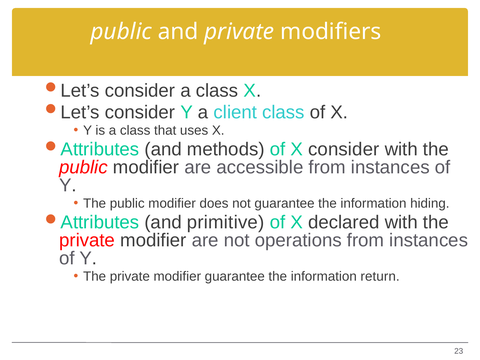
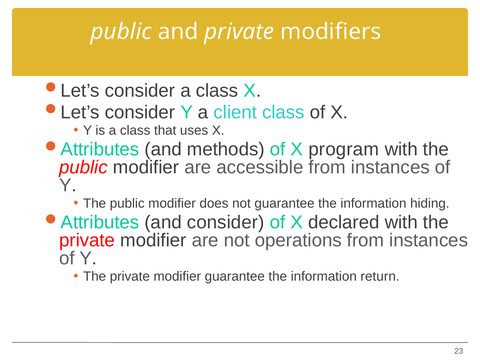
X consider: consider -> program
and primitive: primitive -> consider
